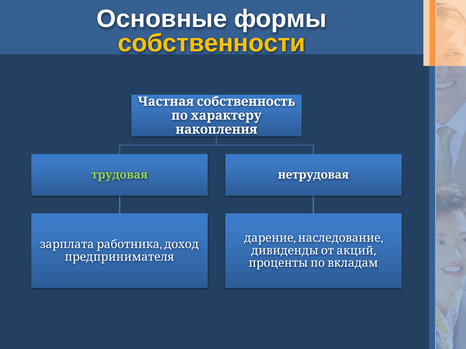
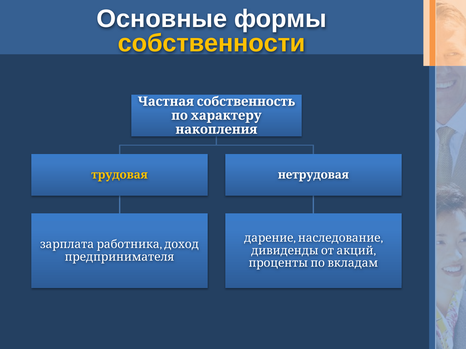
трудовая colour: light green -> yellow
